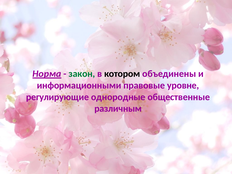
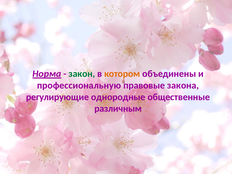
котором colour: black -> orange
информационными: информационными -> профессиональную
уровне: уровне -> закона
